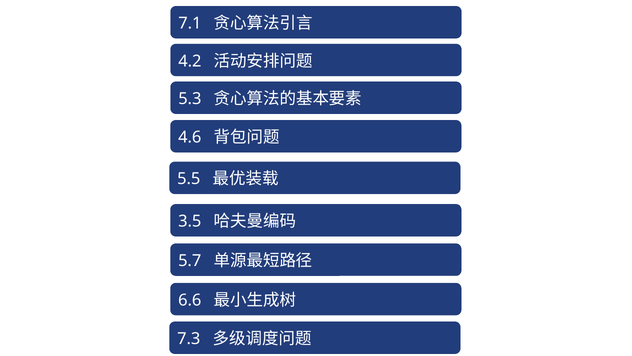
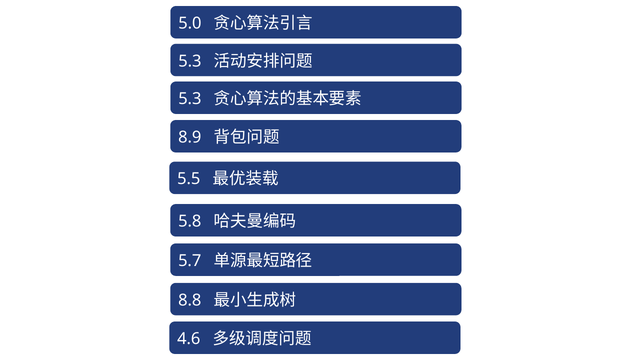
7.1: 7.1 -> 5.0
4.2 at (190, 61): 4.2 -> 5.3
4.6: 4.6 -> 8.9
3.5: 3.5 -> 5.8
6.6: 6.6 -> 8.8
7.3: 7.3 -> 4.6
